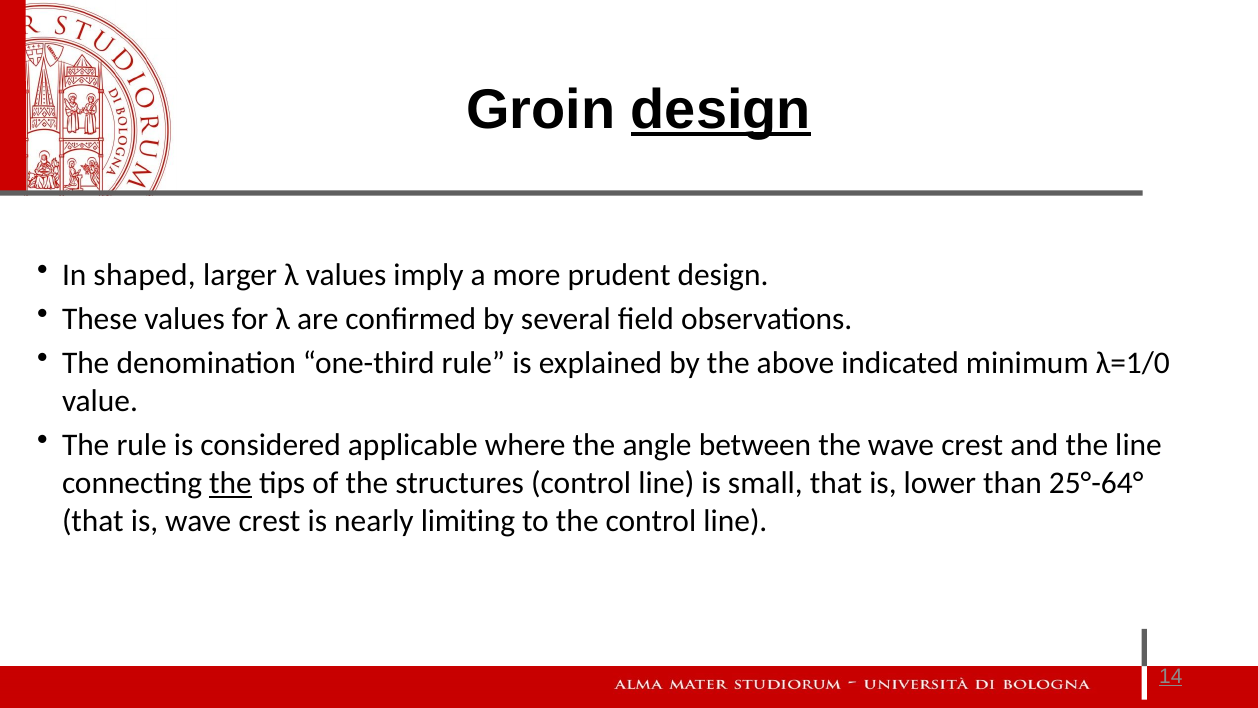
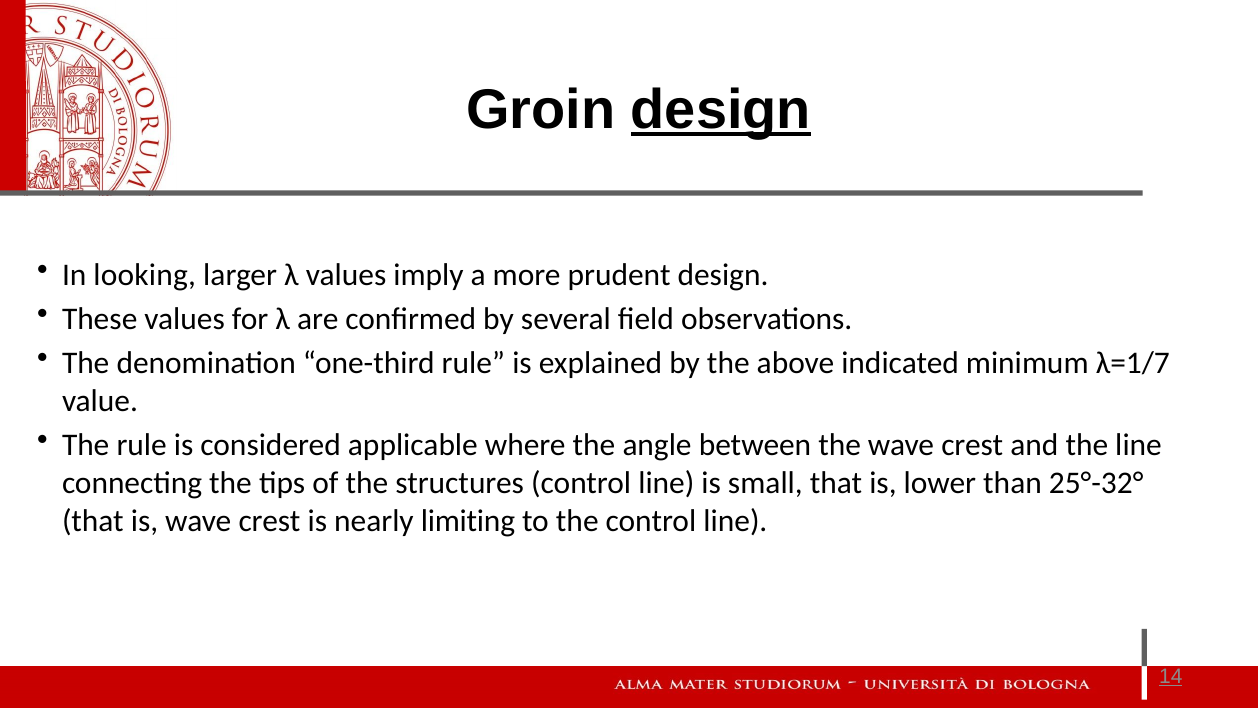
shaped: shaped -> looking
λ=1/0: λ=1/0 -> λ=1/7
the at (231, 483) underline: present -> none
25°-64°: 25°-64° -> 25°-32°
